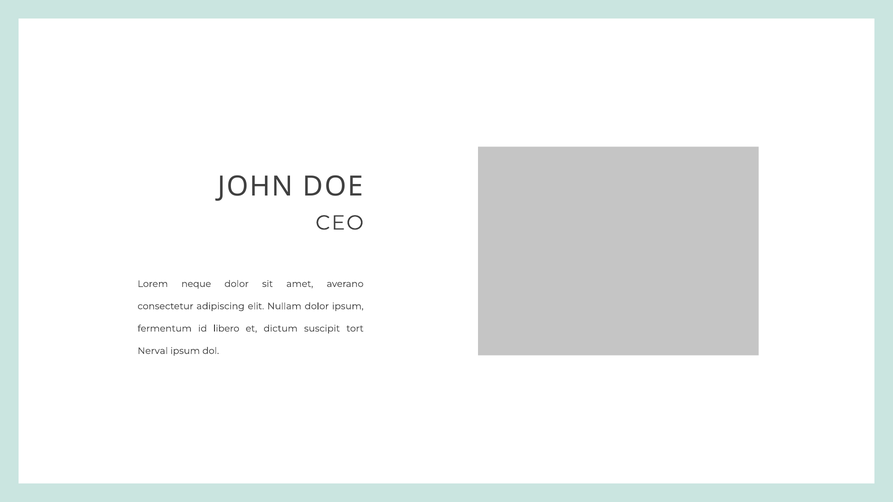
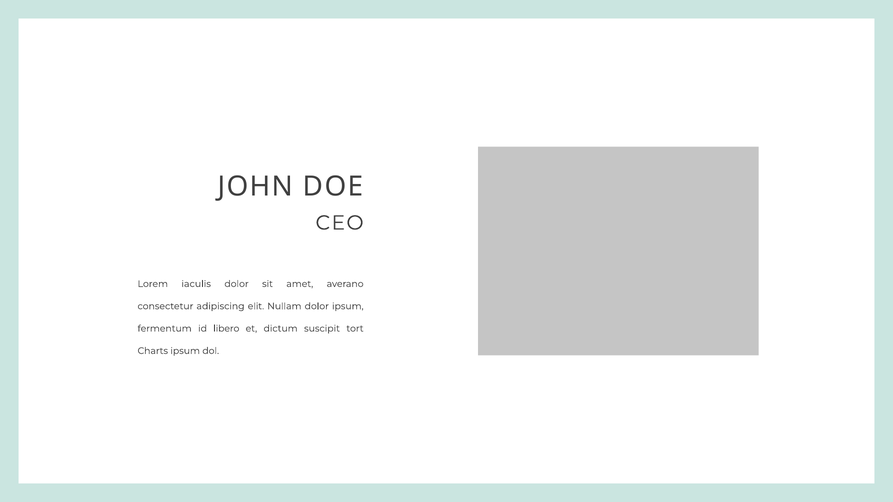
neque: neque -> iaculis
Nerval: Nerval -> Charts
